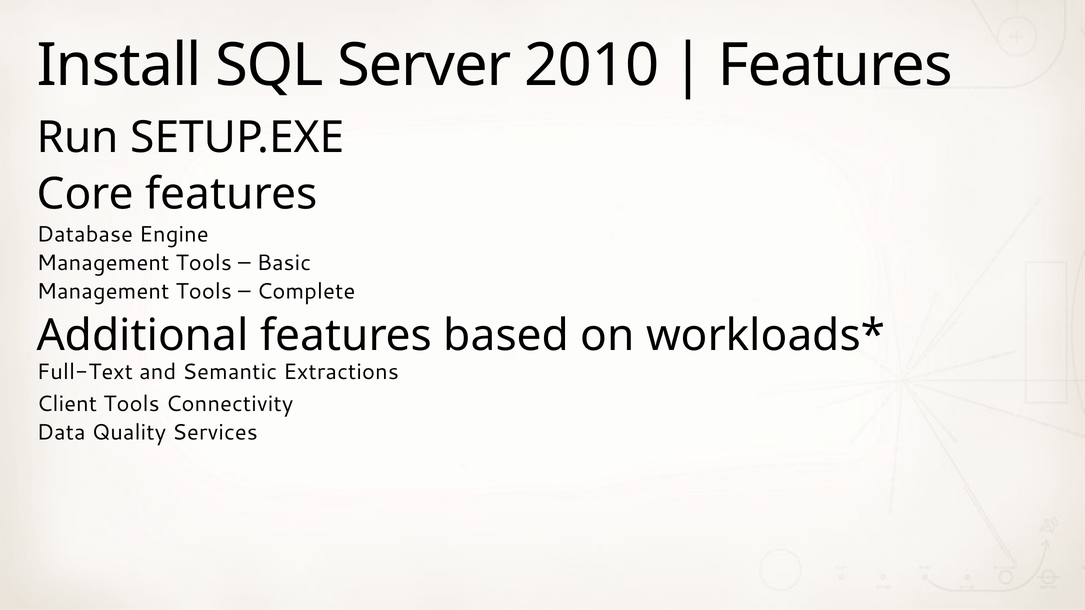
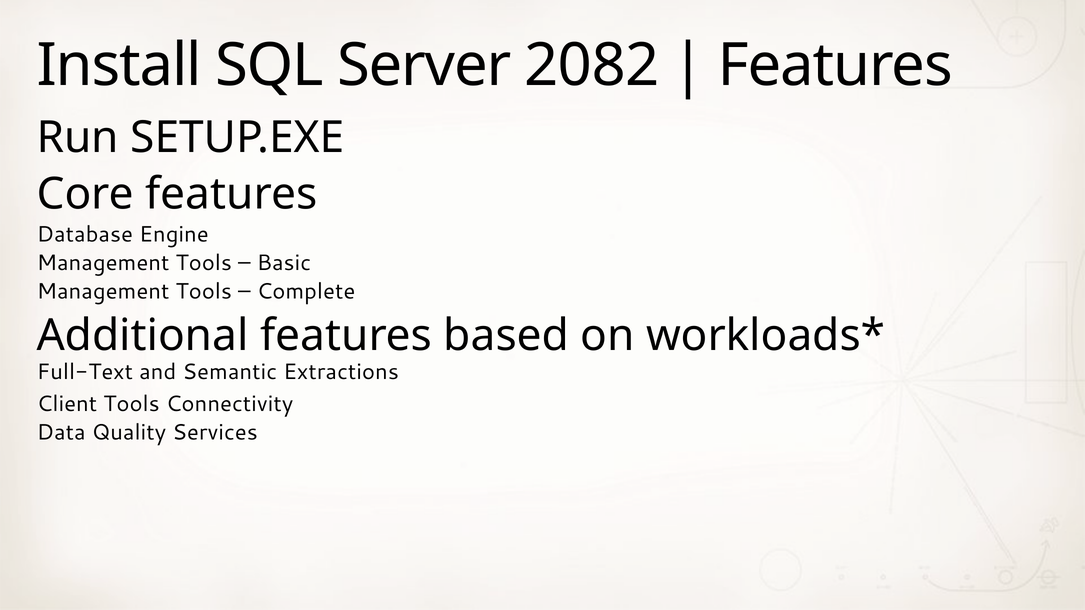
2010: 2010 -> 2082
